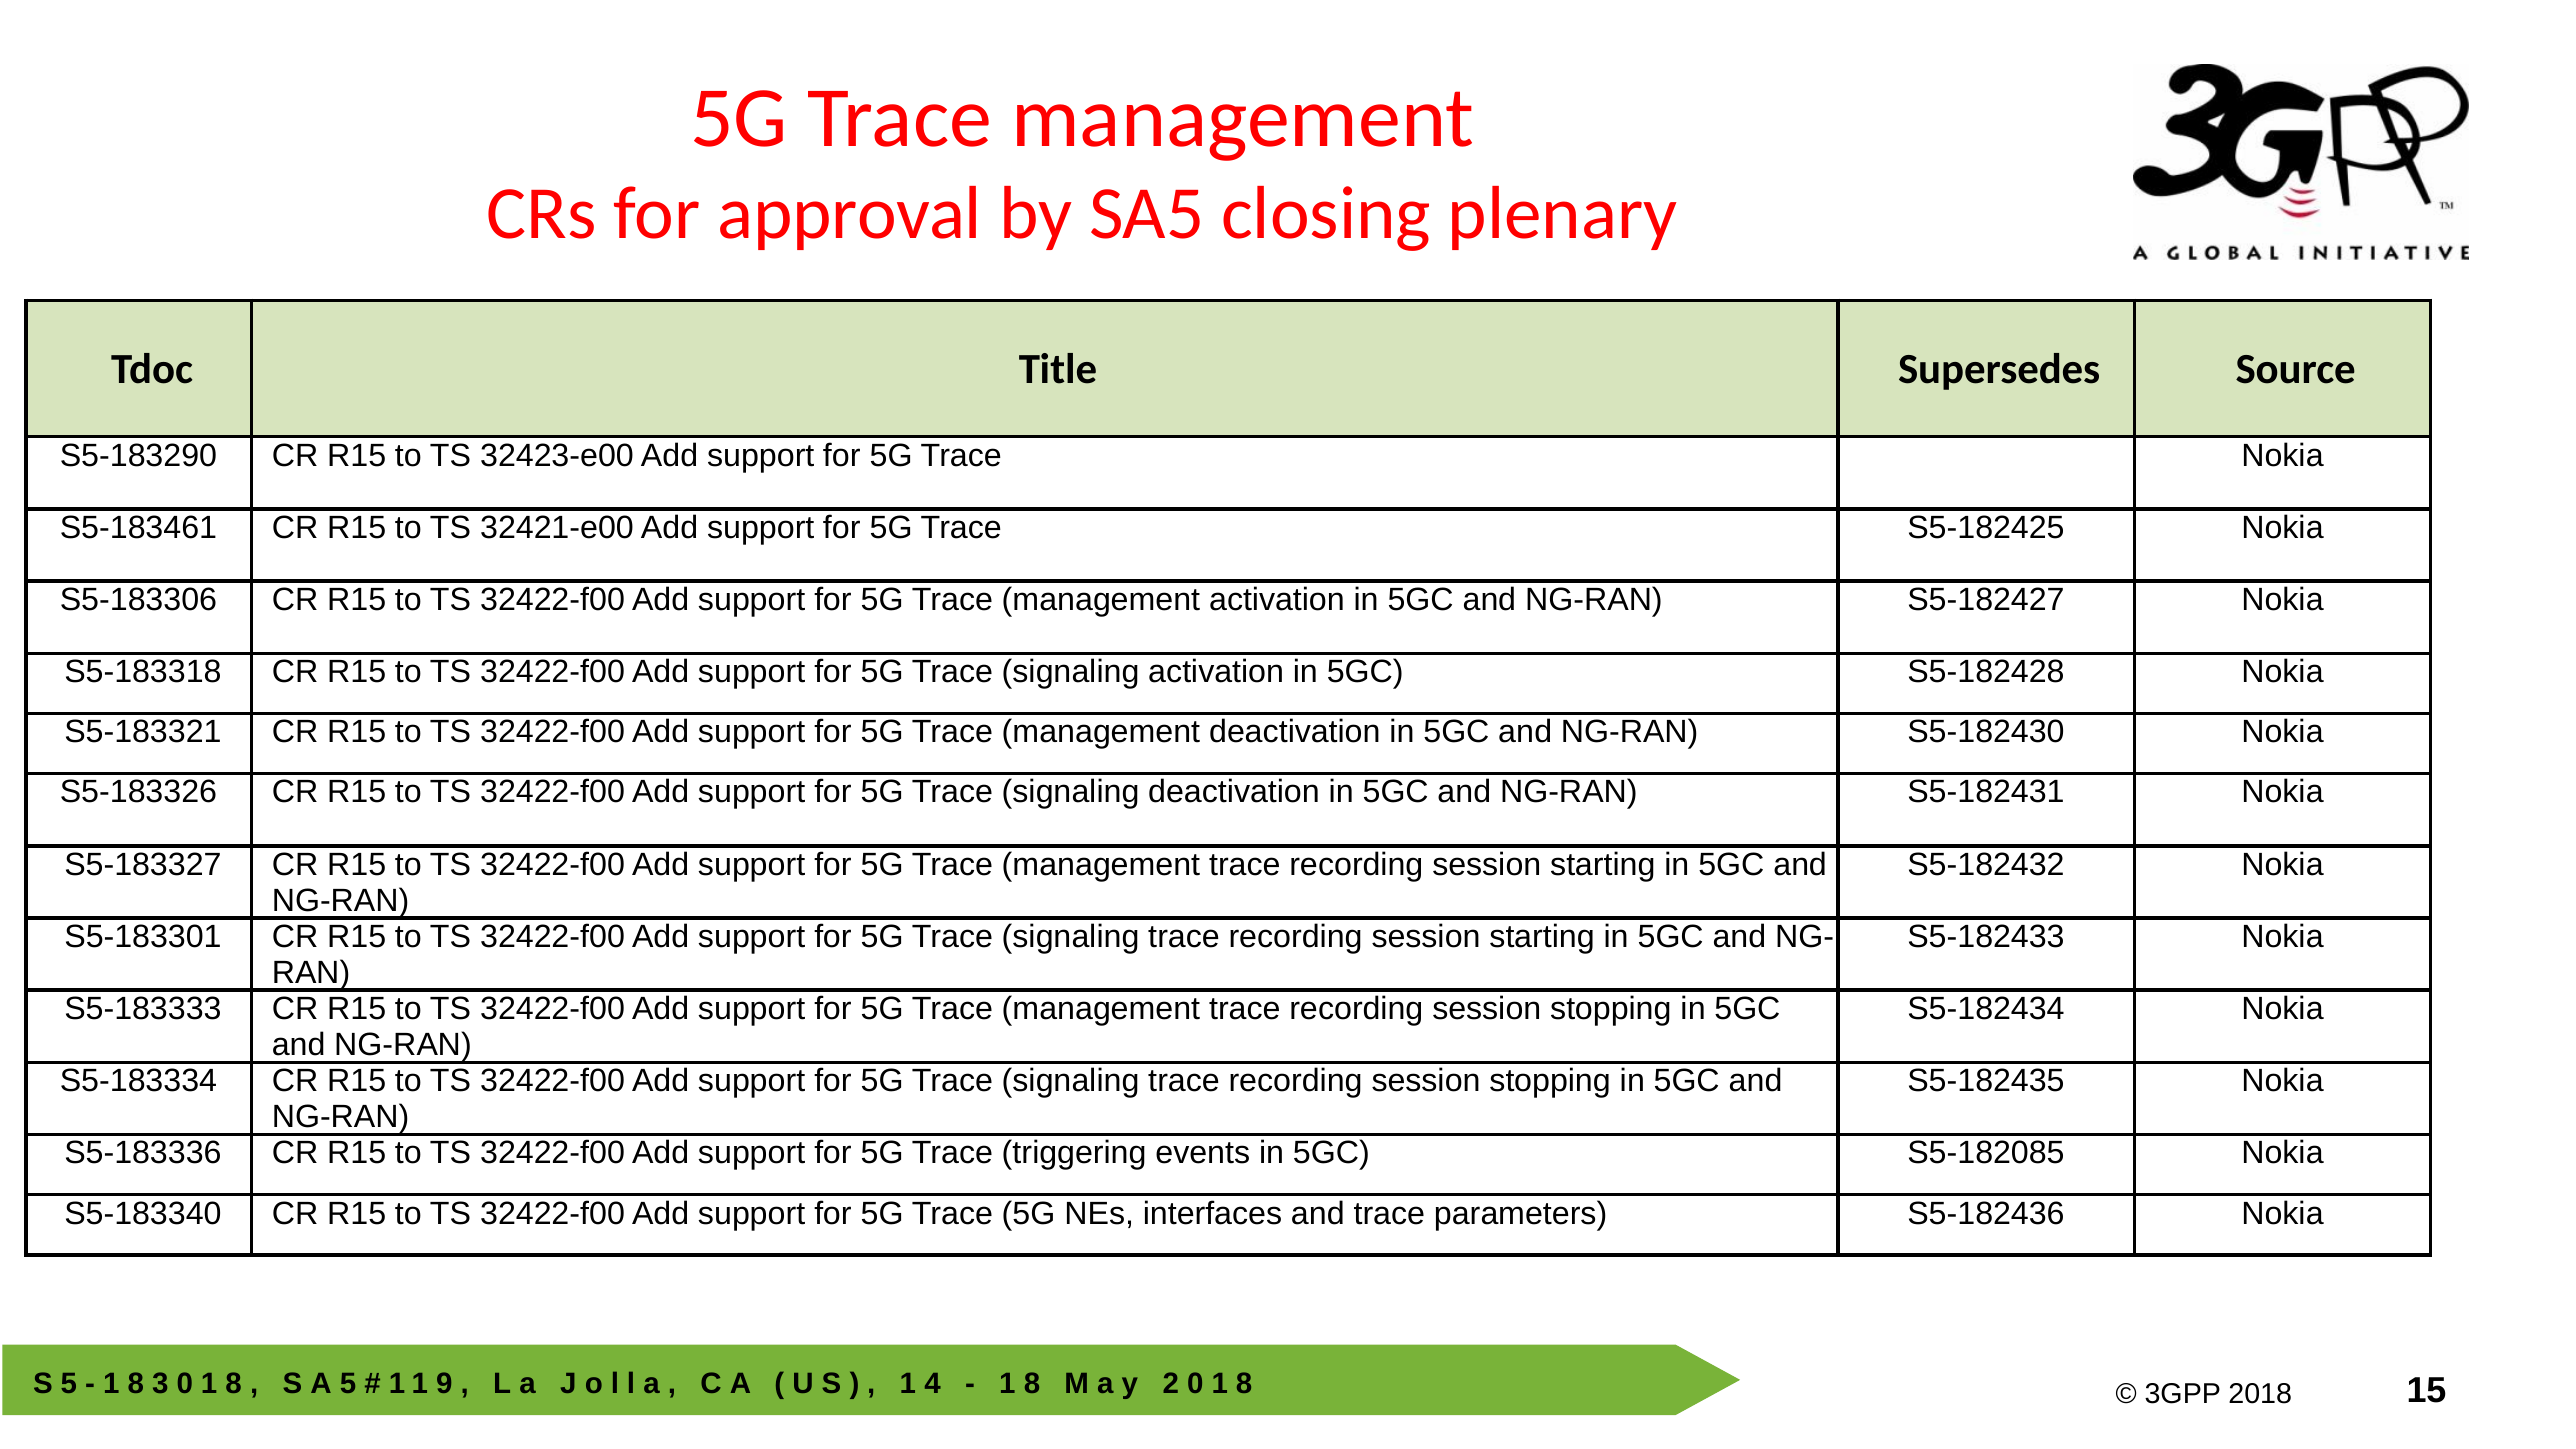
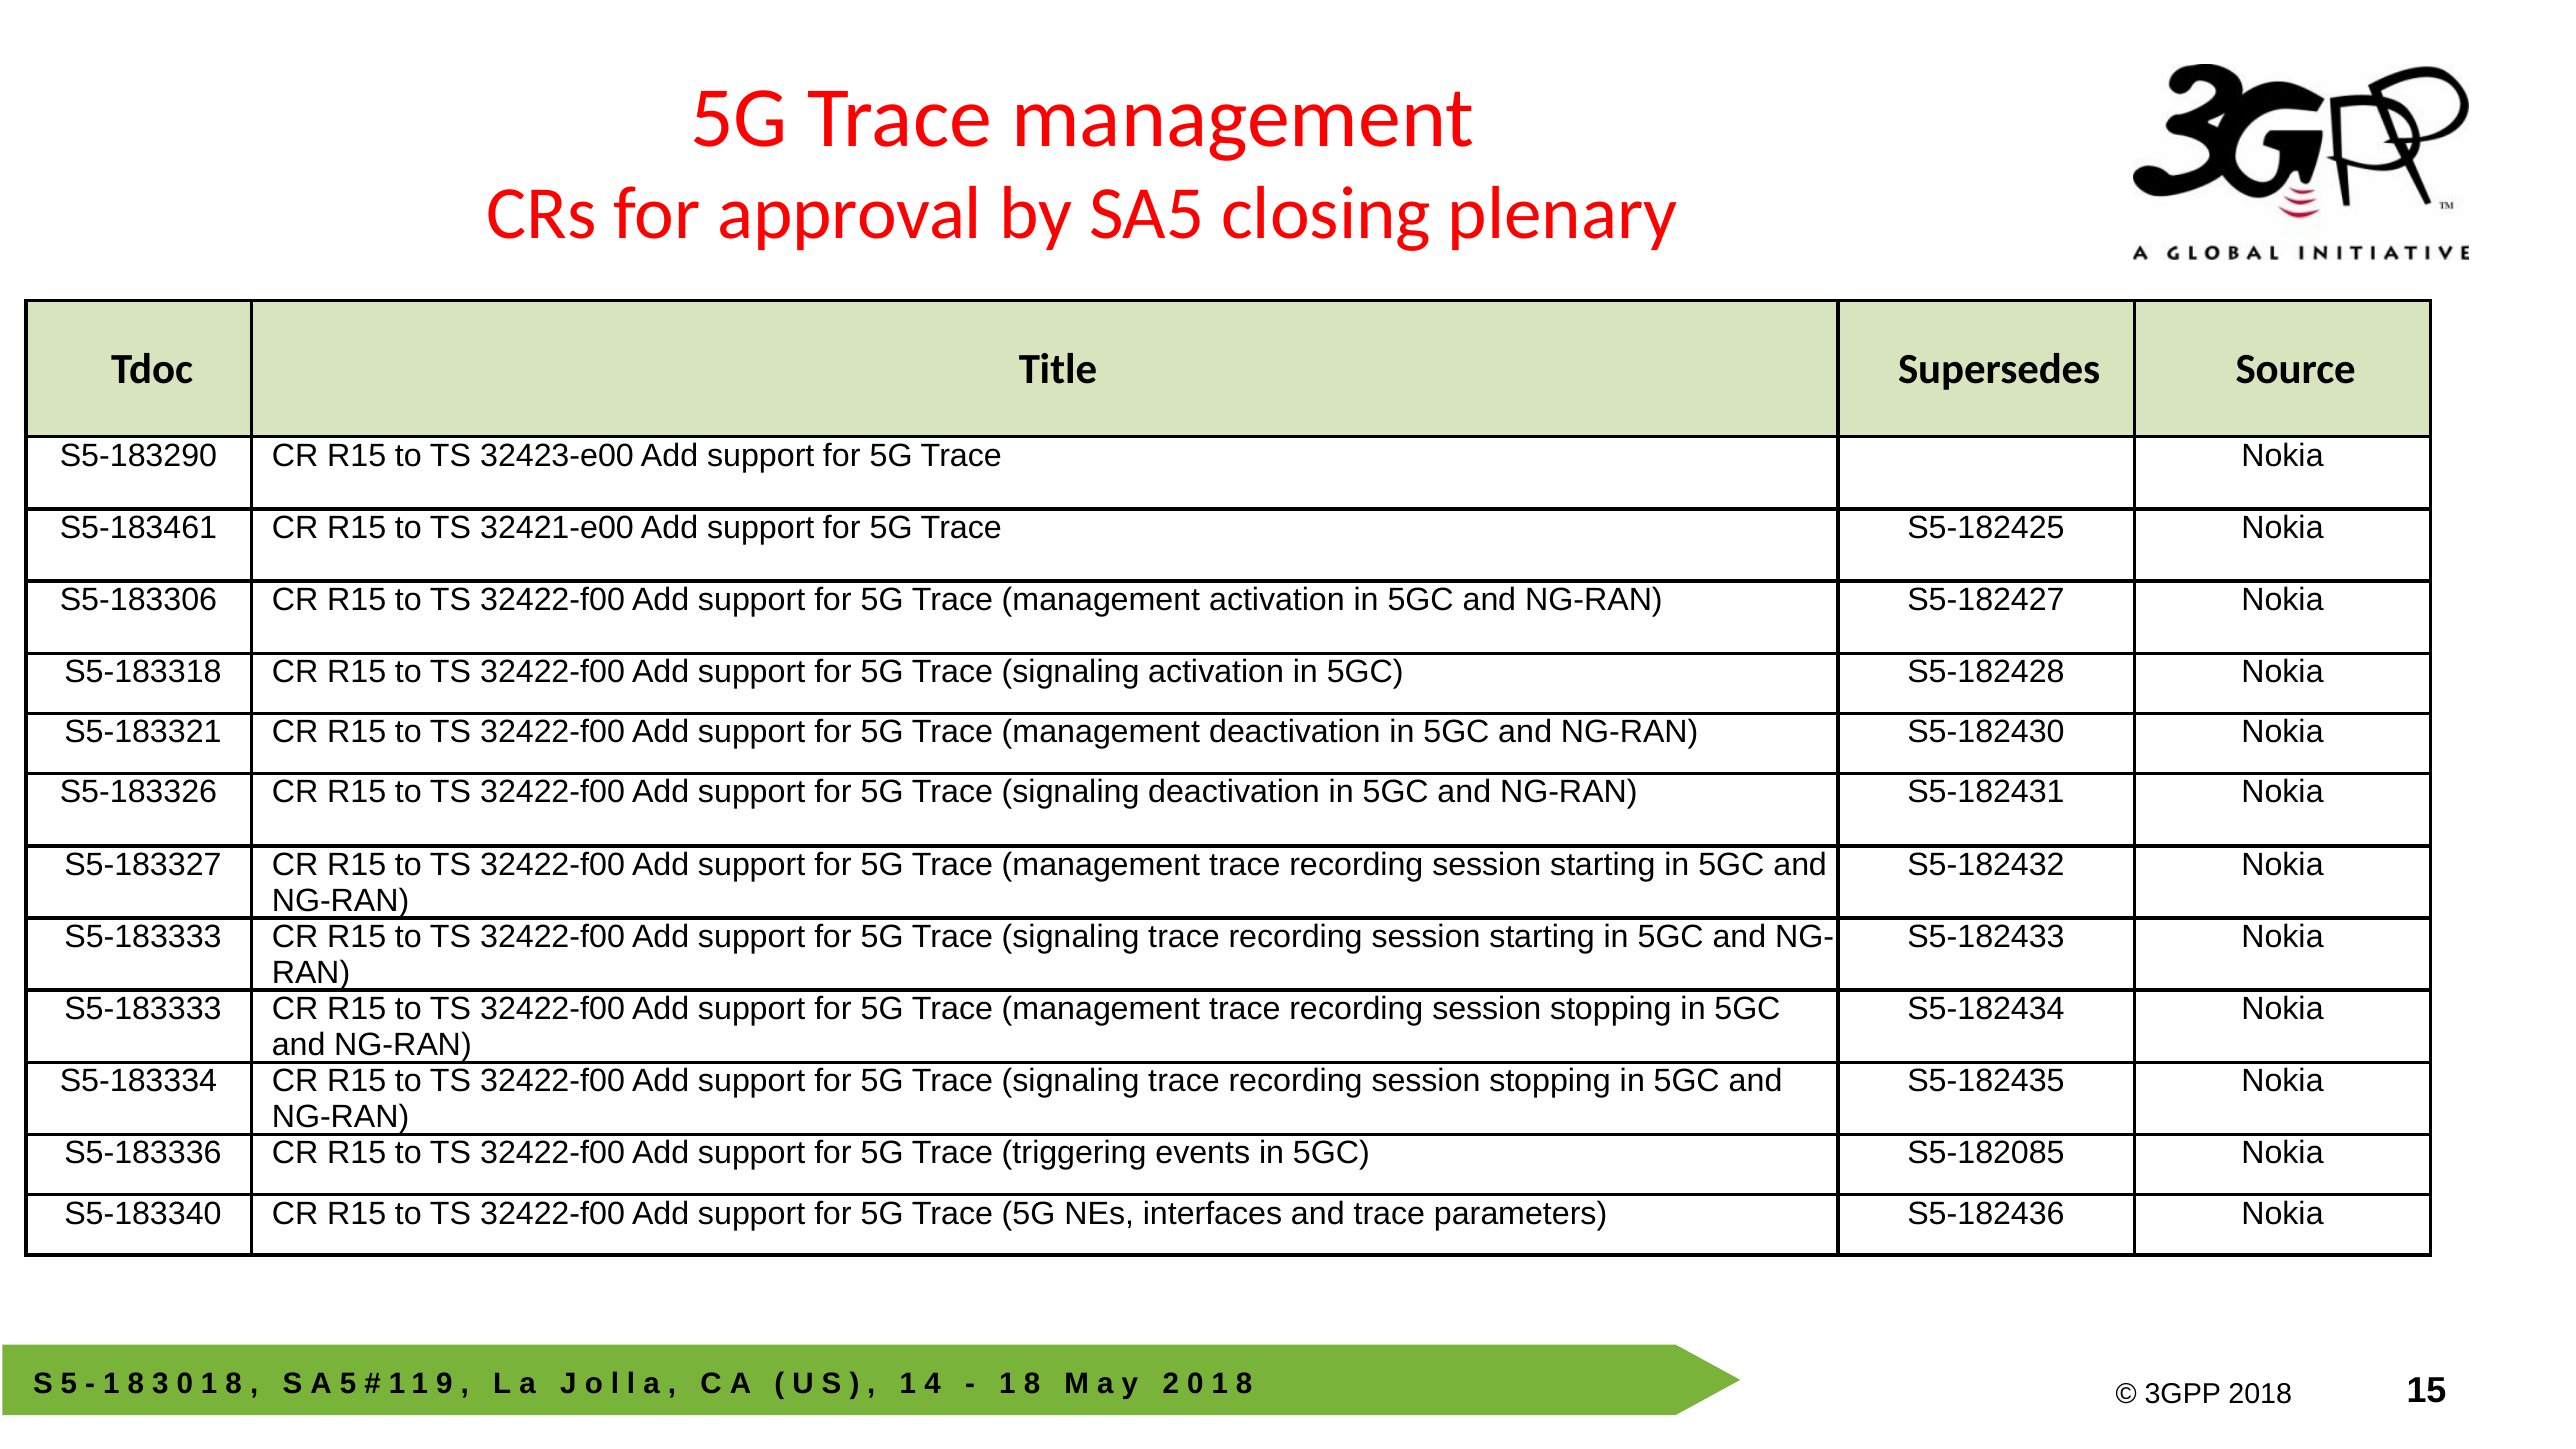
S5‑183301 at (143, 937): S5‑183301 -> S5‑183333
